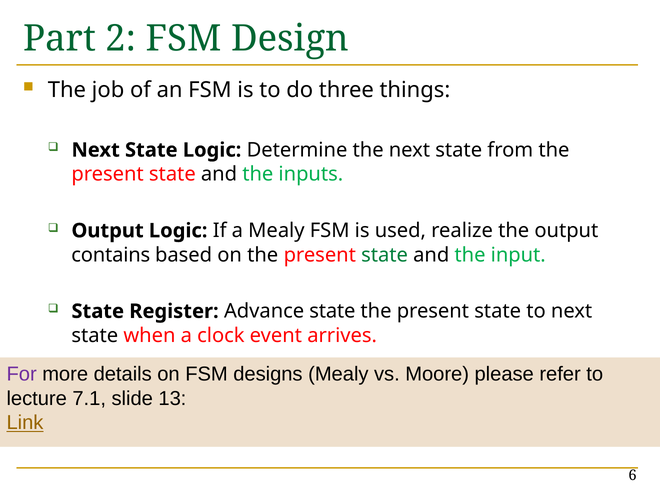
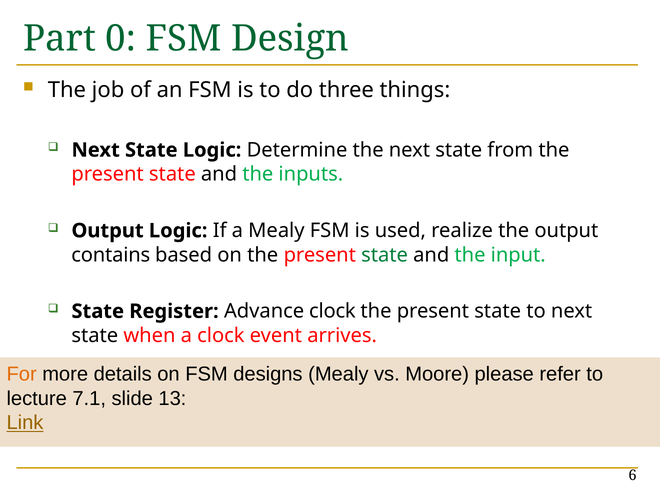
2: 2 -> 0
Advance state: state -> clock
For colour: purple -> orange
